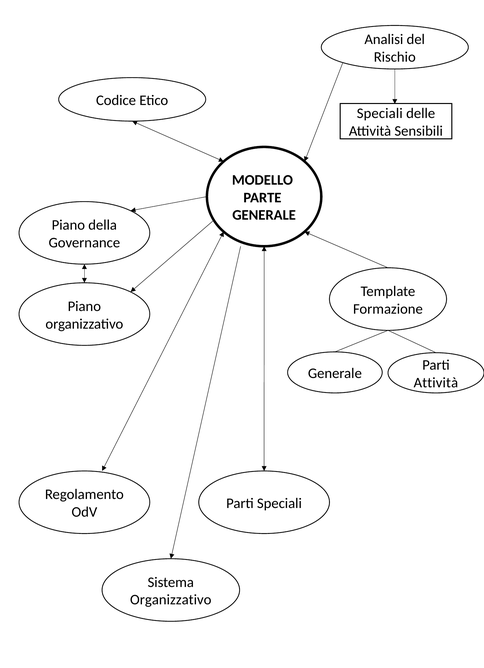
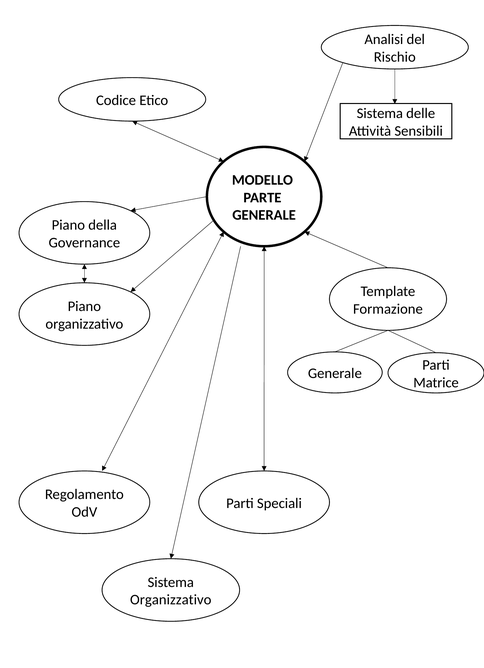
Speciali at (380, 113): Speciali -> Sistema
Attività at (436, 383): Attività -> Matrice
